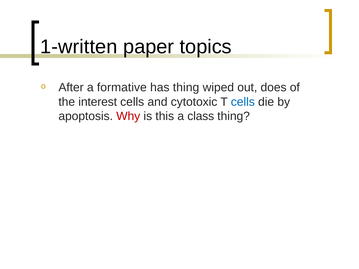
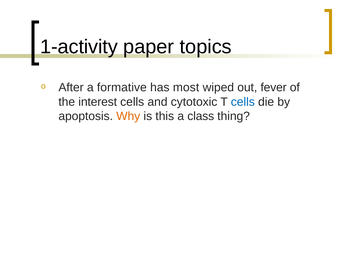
1-written: 1-written -> 1-activity
has thing: thing -> most
does: does -> fever
Why colour: red -> orange
